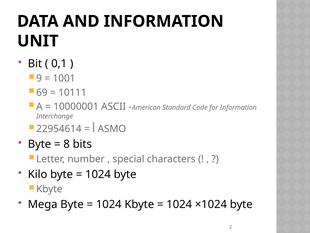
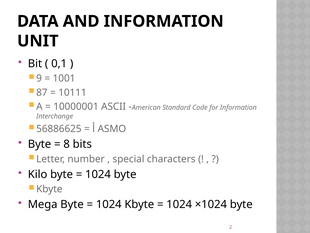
69: 69 -> 87
22954614: 22954614 -> 56886625
